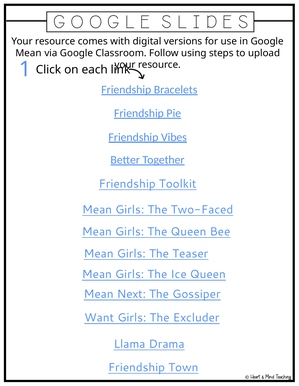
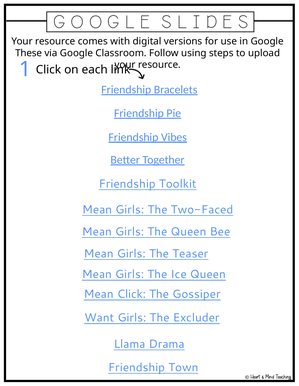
Mean at (29, 53): Mean -> These
Mean Next: Next -> Click
